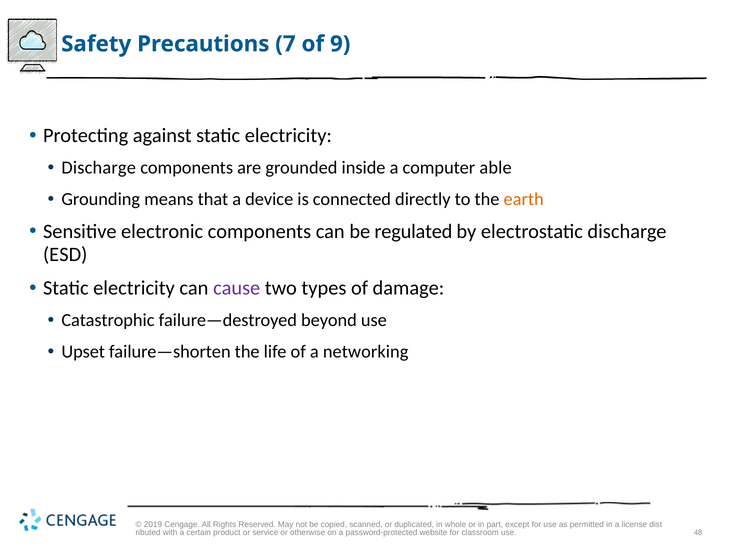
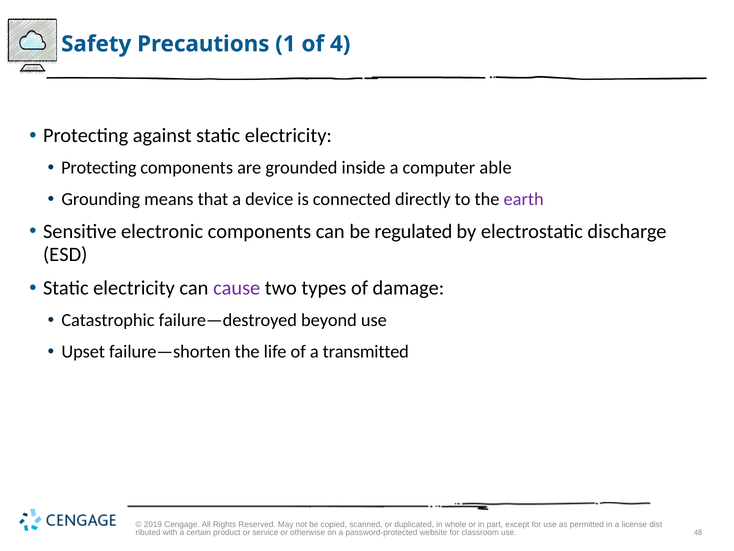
7: 7 -> 1
9: 9 -> 4
Discharge at (99, 168): Discharge -> Protecting
earth colour: orange -> purple
networking: networking -> transmitted
